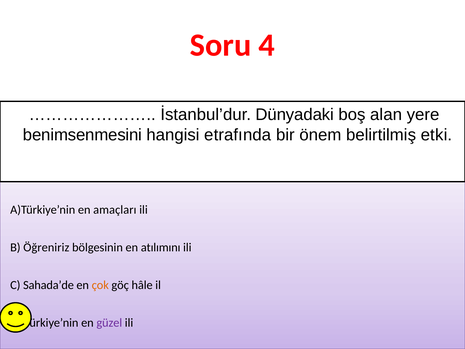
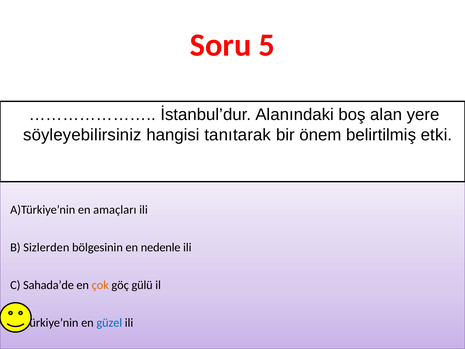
4: 4 -> 5
Dünyadaki: Dünyadaki -> Alanındaki
benimsenmesini: benimsenmesini -> söyleyebilirsiniz
etrafında: etrafında -> tanıtarak
Öğreniriz: Öğreniriz -> Sizlerden
atılımını: atılımını -> nedenle
hâle: hâle -> gülü
güzel colour: purple -> blue
